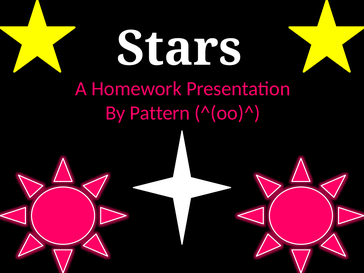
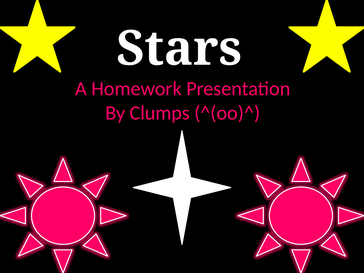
Pattern: Pattern -> Clumps
